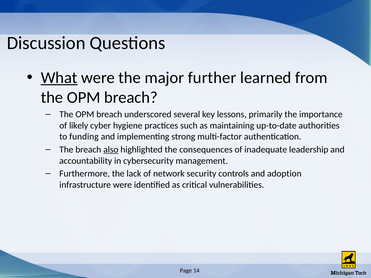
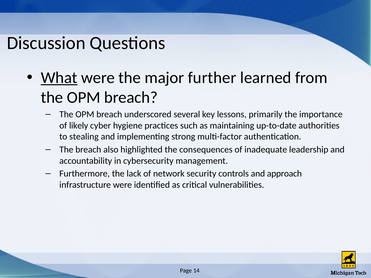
funding: funding -> stealing
also underline: present -> none
adoption: adoption -> approach
